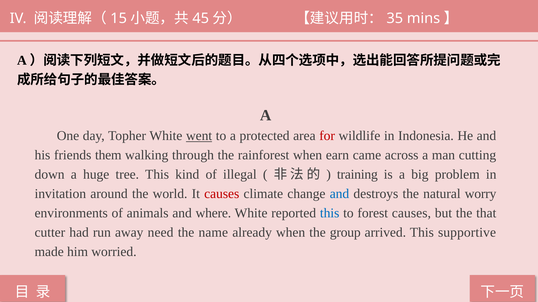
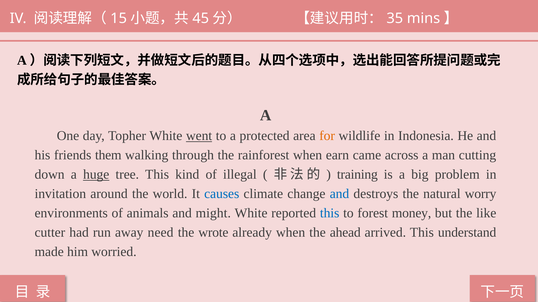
for colour: red -> orange
huge underline: none -> present
causes at (222, 194) colour: red -> blue
where: where -> might
forest causes: causes -> money
that: that -> like
name: name -> wrote
group: group -> ahead
supportive: supportive -> understand
